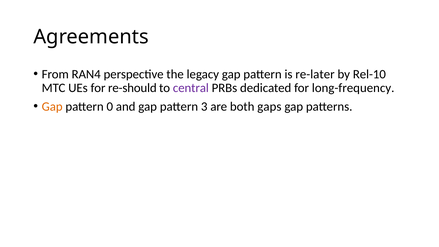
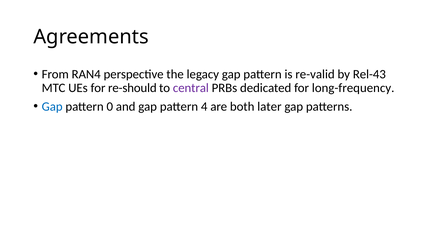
re-later: re-later -> re-valid
Rel-10: Rel-10 -> Rel-43
Gap at (52, 106) colour: orange -> blue
3: 3 -> 4
gaps: gaps -> later
